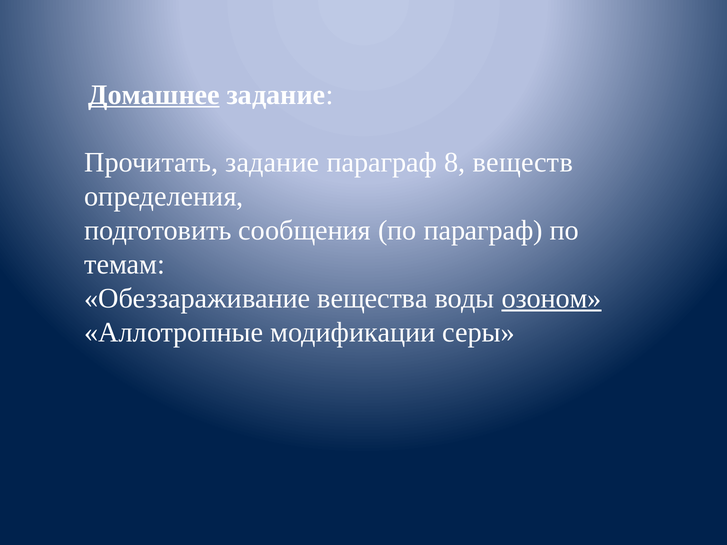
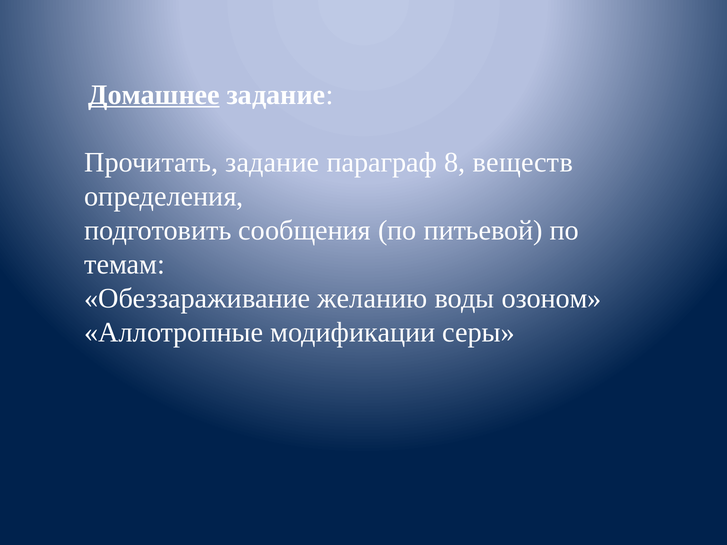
по параграф: параграф -> питьевой
вещества: вещества -> желанию
озоном underline: present -> none
